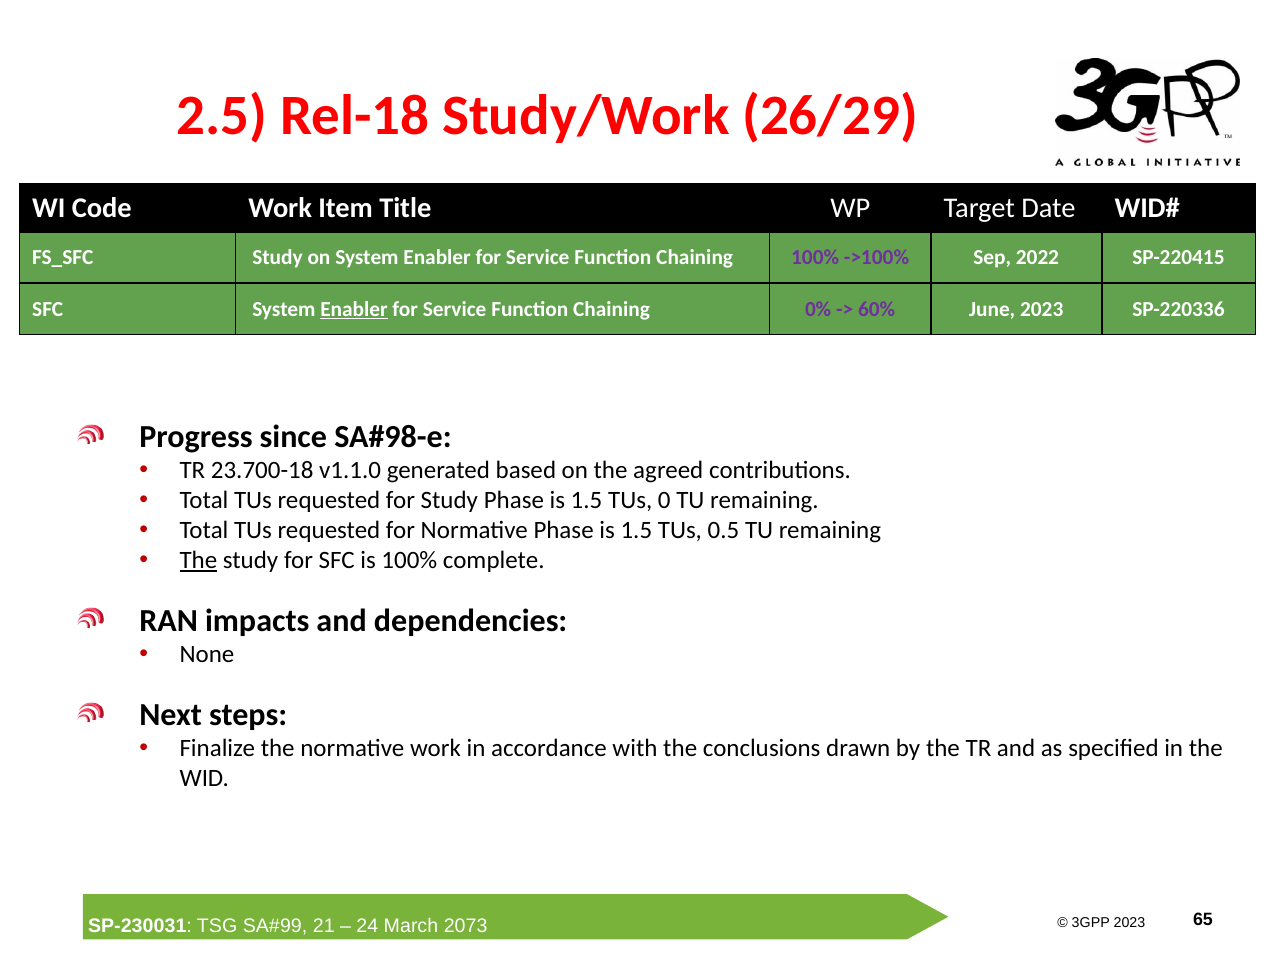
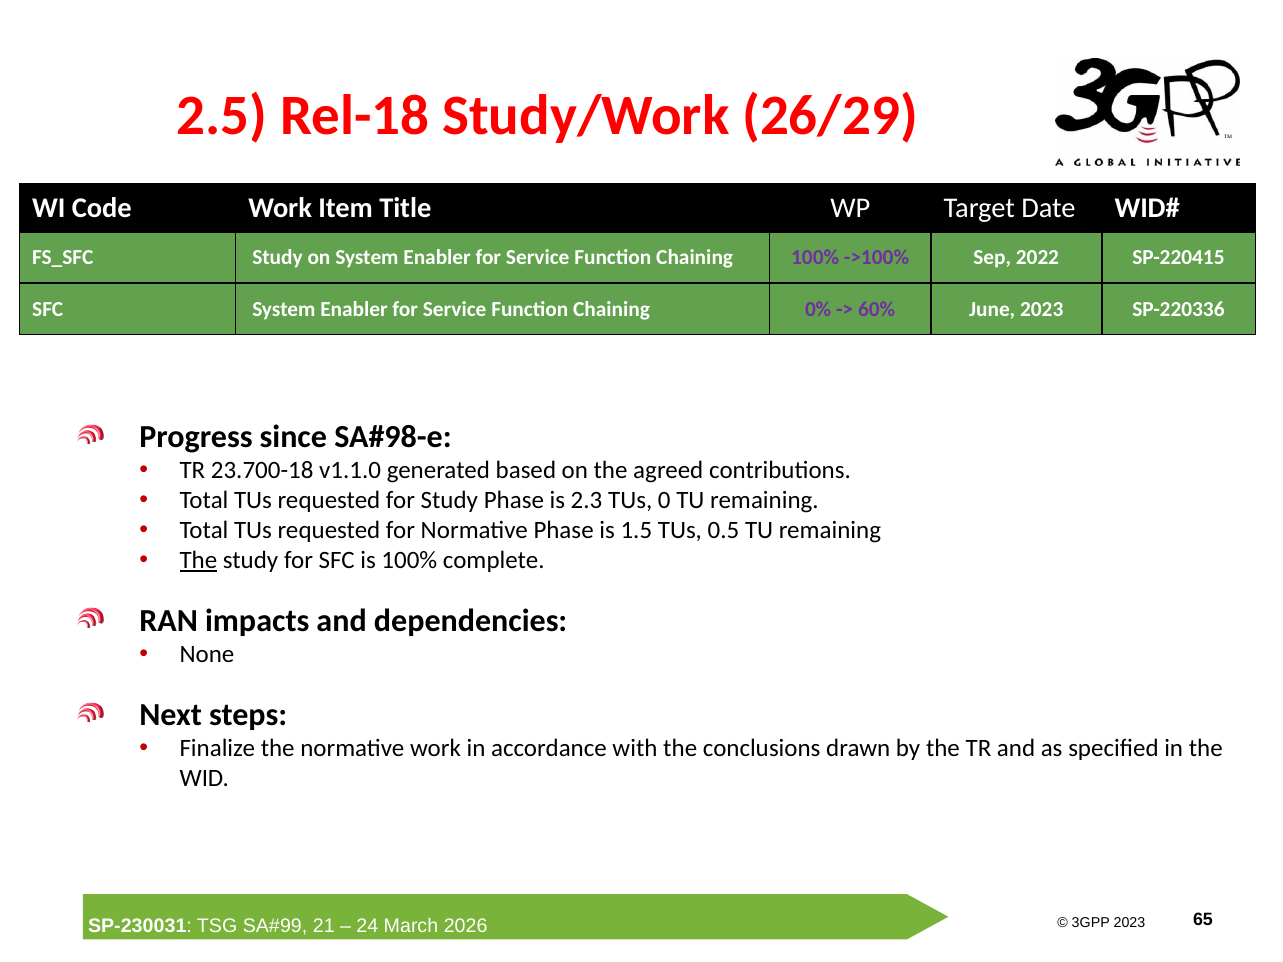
Enabler at (354, 309) underline: present -> none
Study Phase is 1.5: 1.5 -> 2.3
2073: 2073 -> 2026
